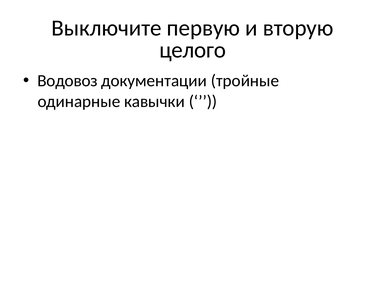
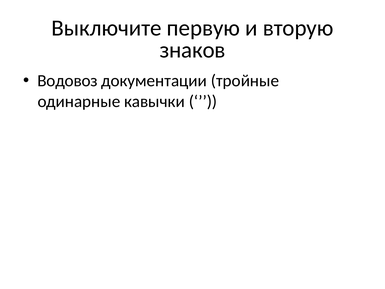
целого: целого -> знаков
